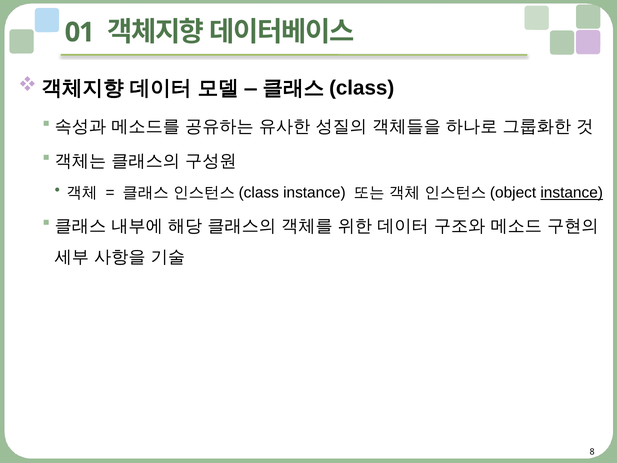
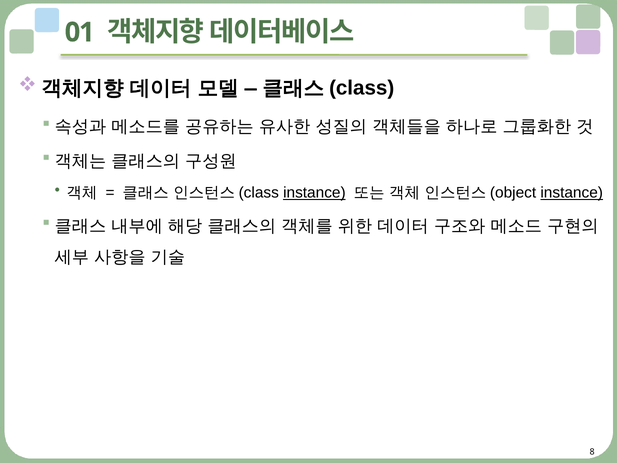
instance at (314, 193) underline: none -> present
